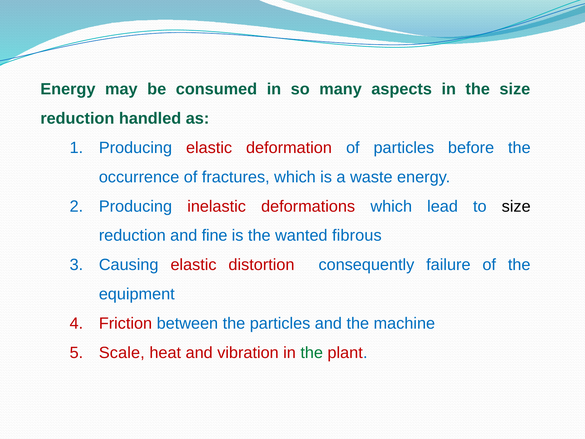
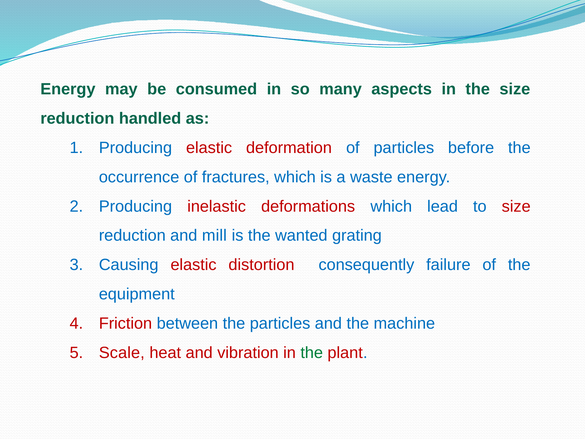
size at (516, 206) colour: black -> red
fine: fine -> mill
fibrous: fibrous -> grating
